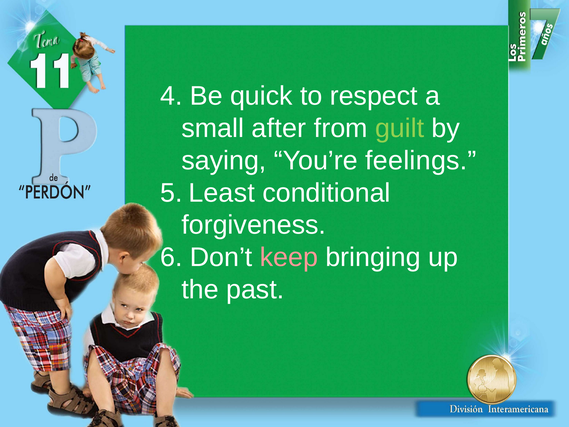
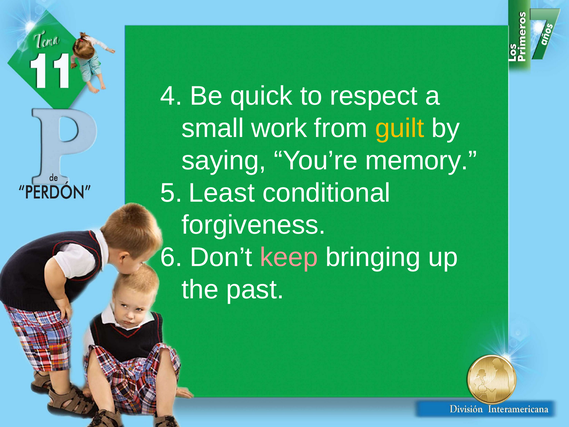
after: after -> work
guilt colour: light green -> yellow
feelings: feelings -> memory
